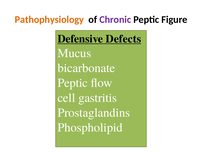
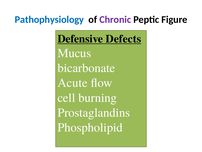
Pathophysiology colour: orange -> blue
Peptic at (73, 83): Peptic -> Acute
gastritis: gastritis -> burning
